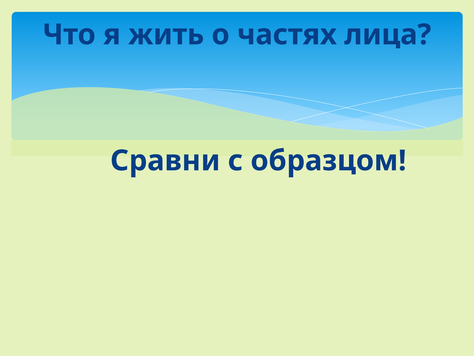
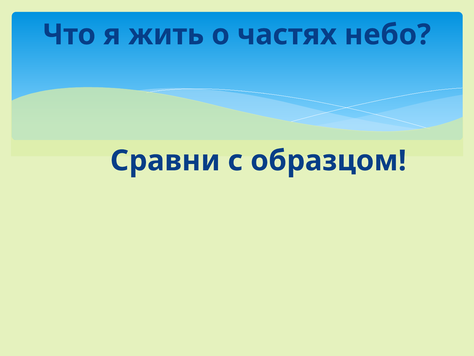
лица: лица -> небо
